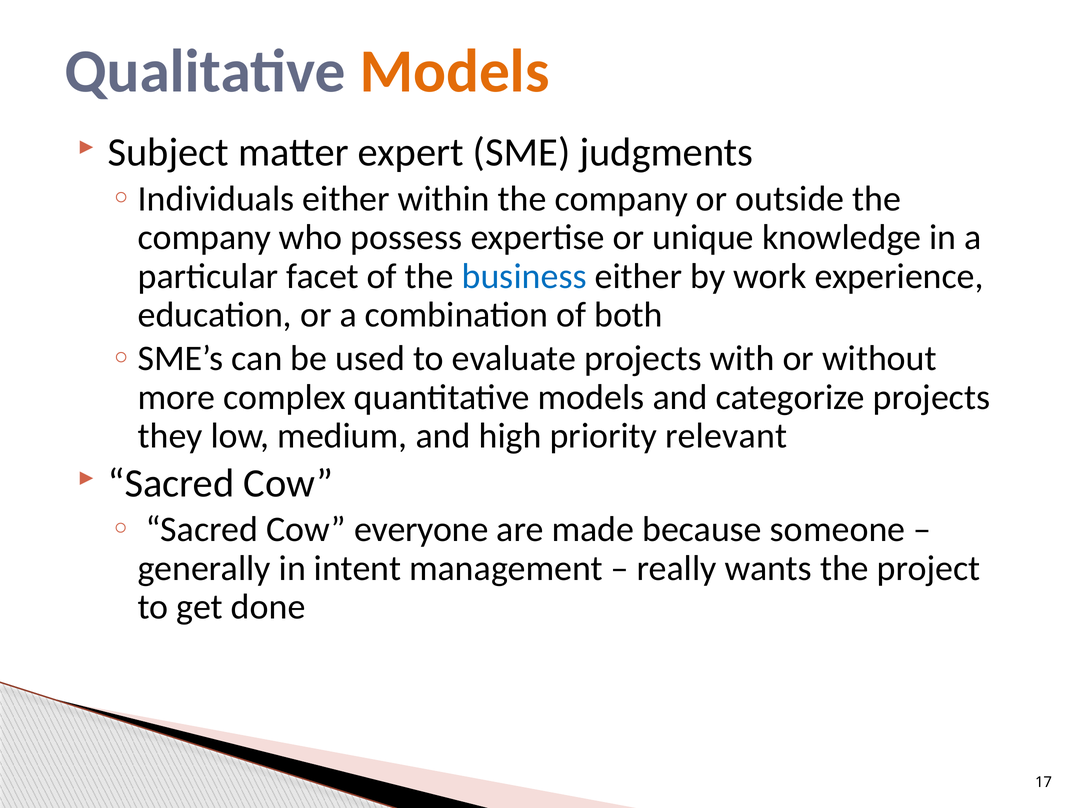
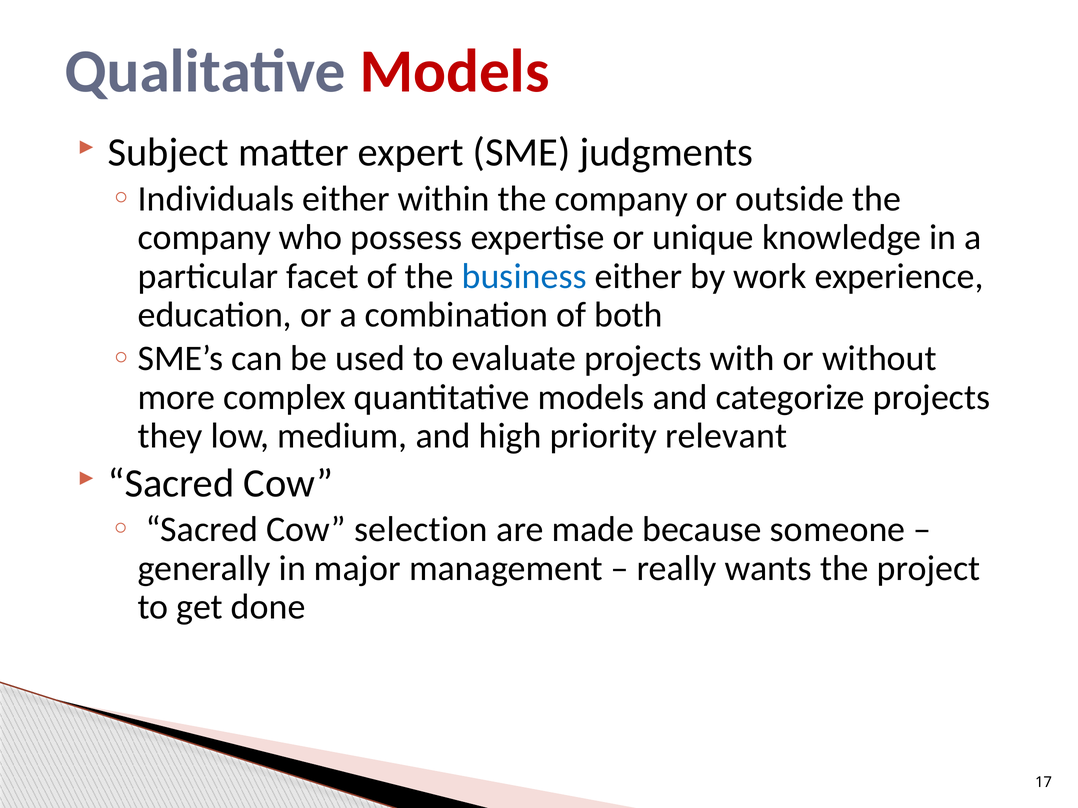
Models at (455, 72) colour: orange -> red
everyone: everyone -> selection
intent: intent -> major
